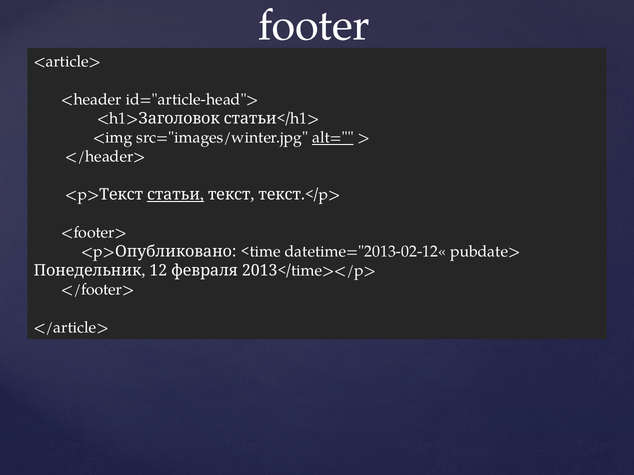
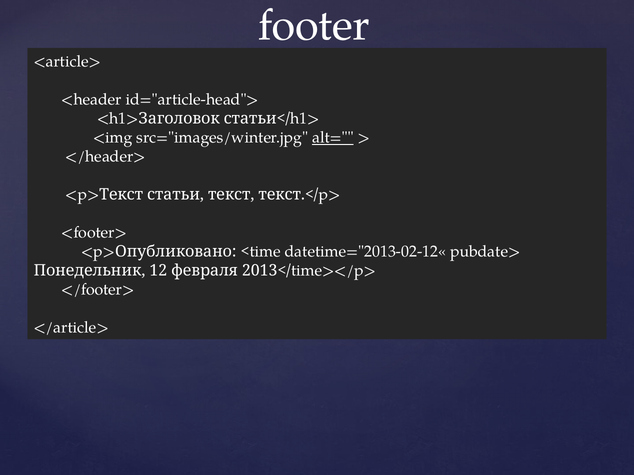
статьи underline: present -> none
